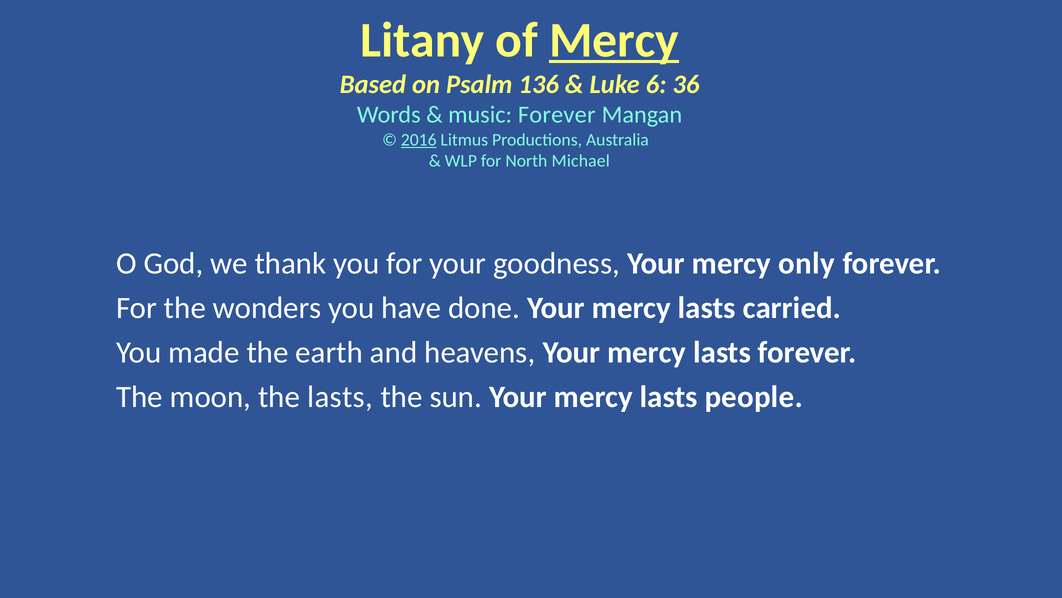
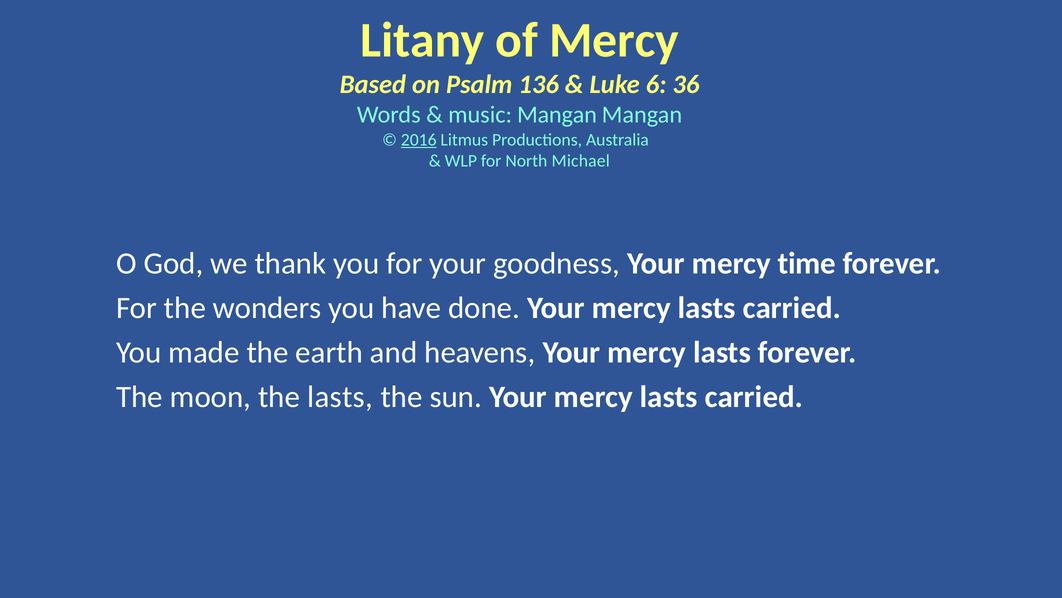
Mercy at (614, 40) underline: present -> none
music Forever: Forever -> Mangan
only: only -> time
people at (754, 397): people -> carried
